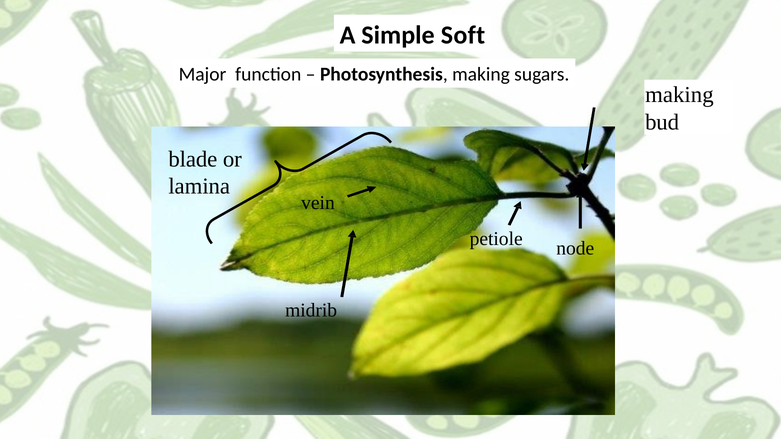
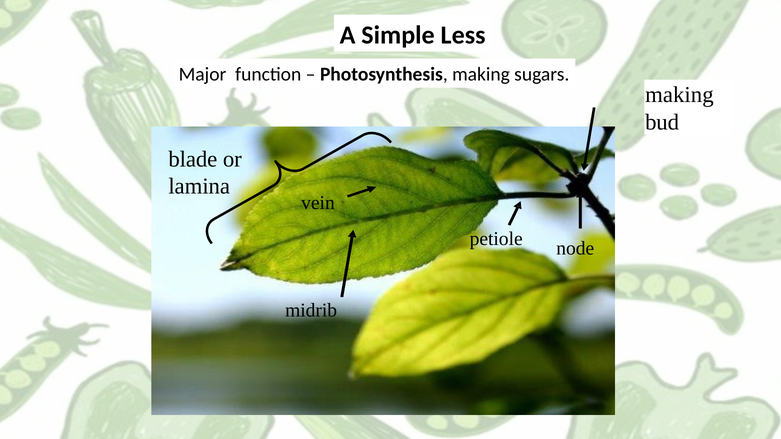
Soft: Soft -> Less
